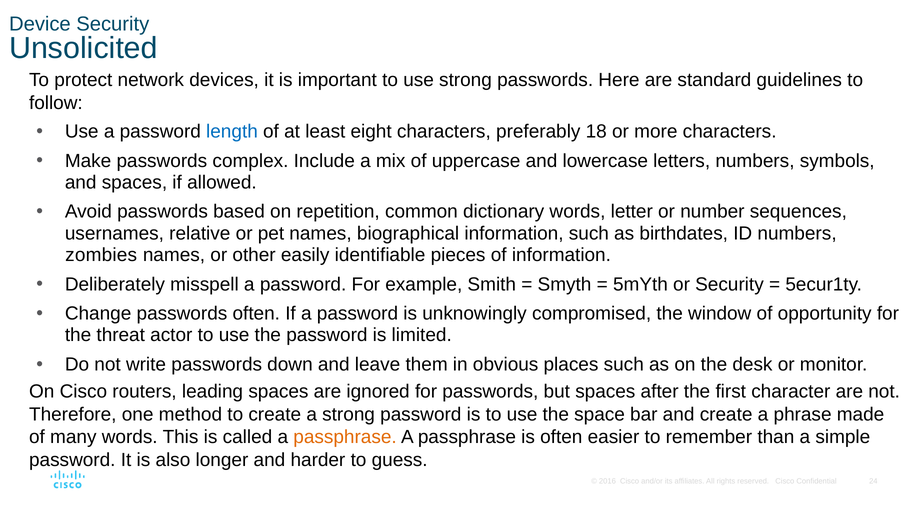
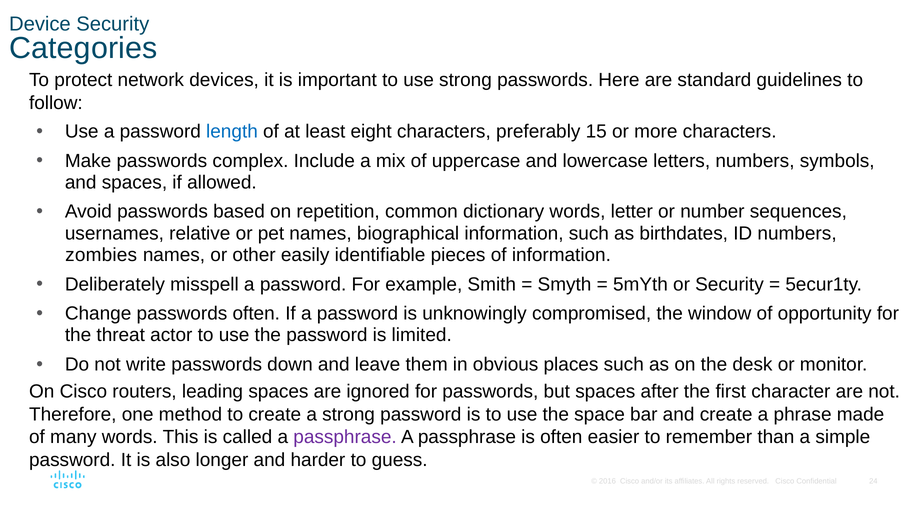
Unsolicited: Unsolicited -> Categories
18: 18 -> 15
passphrase at (345, 437) colour: orange -> purple
